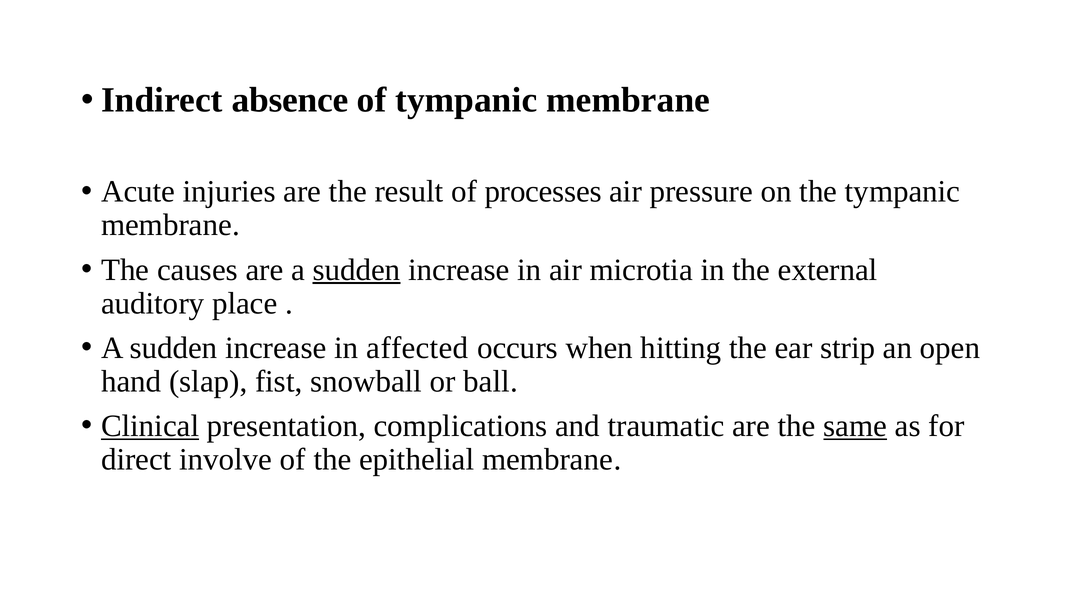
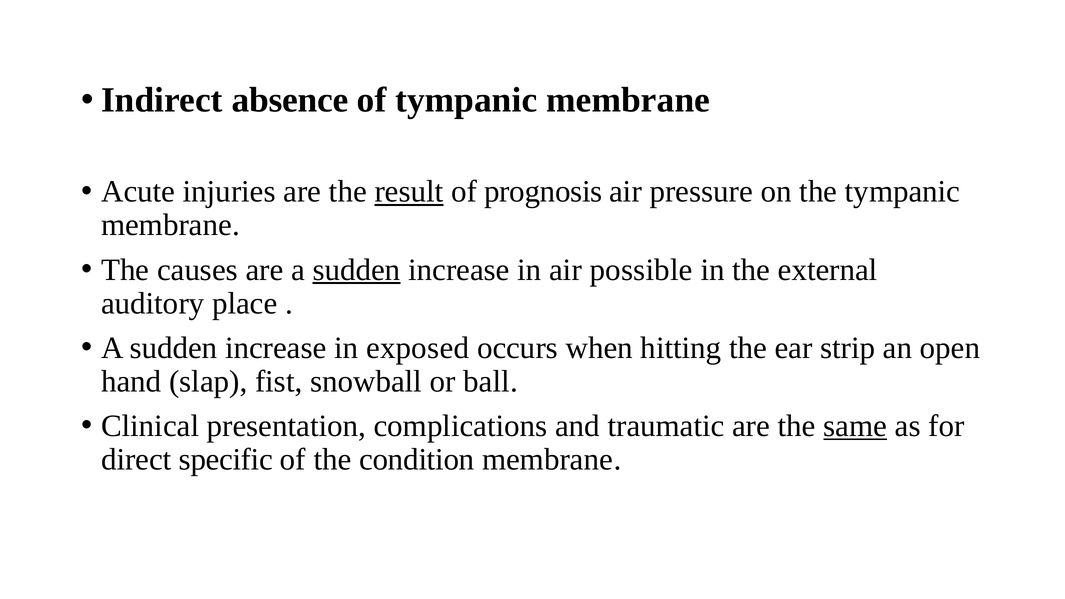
result underline: none -> present
processes: processes -> prognosis
microtia: microtia -> possible
affected: affected -> exposed
Clinical underline: present -> none
involve: involve -> specific
epithelial: epithelial -> condition
